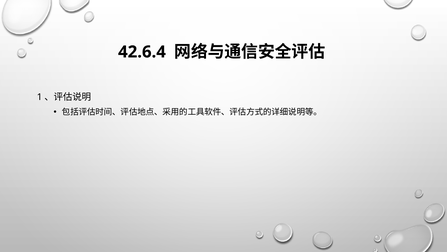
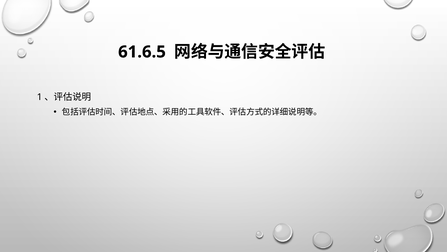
42.6.4: 42.6.4 -> 61.6.5
